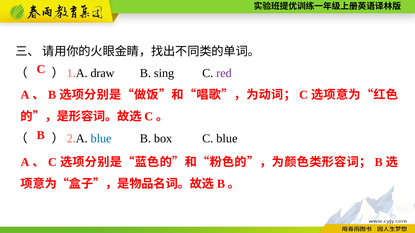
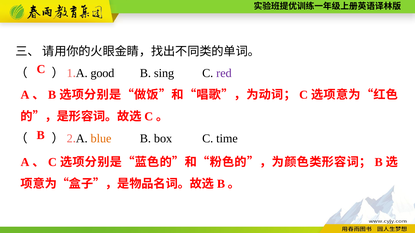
draw: draw -> good
blue at (101, 139) colour: blue -> orange
C blue: blue -> time
